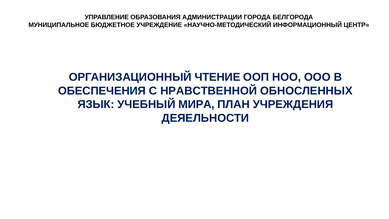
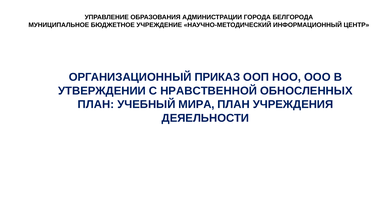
ЧТЕНИЕ: ЧТЕНИЕ -> ПРИКАЗ
ОБЕСПЕЧЕНИЯ: ОБЕСПЕЧЕНИЯ -> УТВЕРЖДЕНИИ
ЯЗЫК at (96, 104): ЯЗЫК -> ПЛАН
